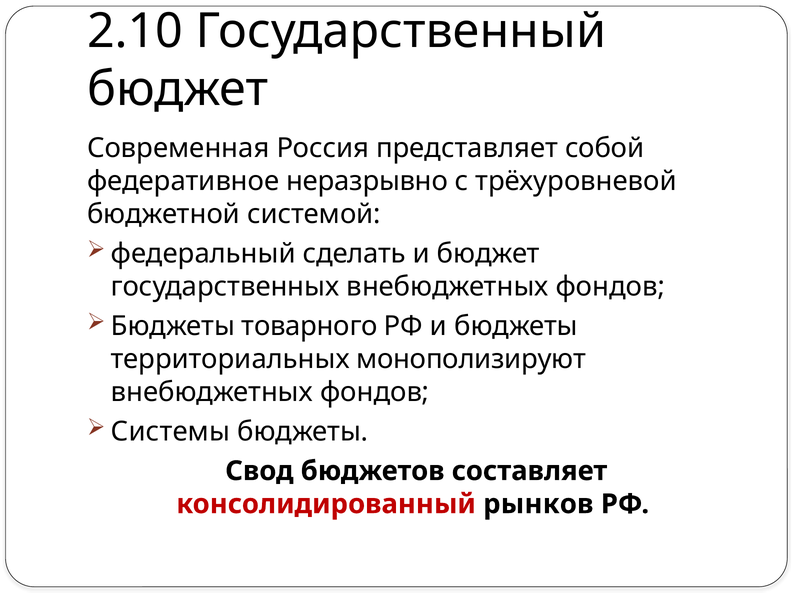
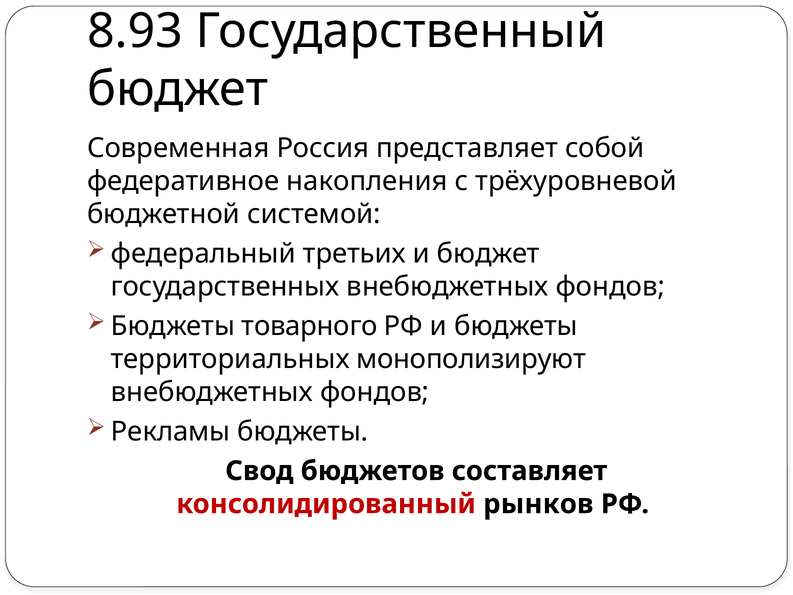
2.10: 2.10 -> 8.93
неразрывно: неразрывно -> накопления
сделать: сделать -> третьих
Системы: Системы -> Рекламы
